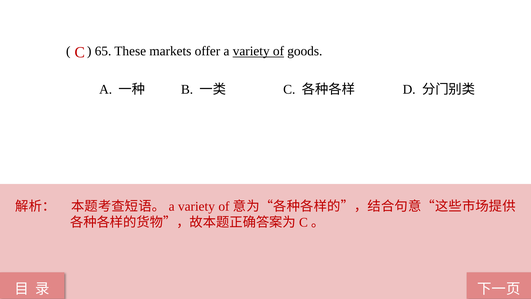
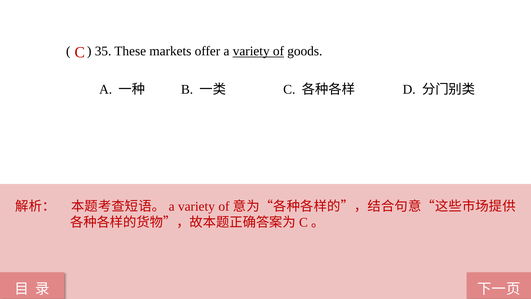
65: 65 -> 35
